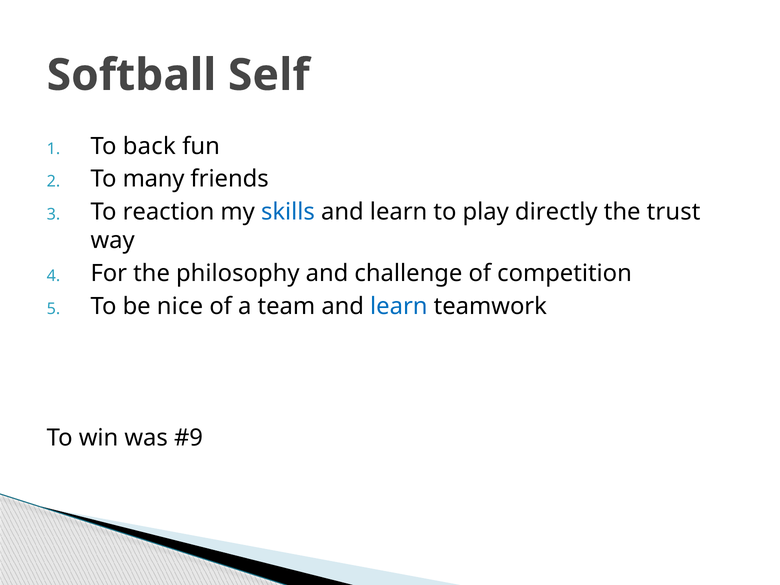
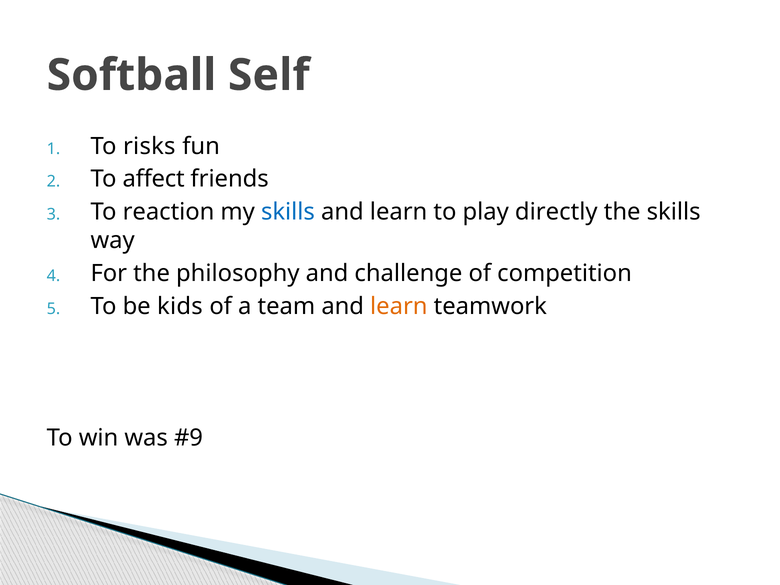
back: back -> risks
many: many -> affect
the trust: trust -> skills
nice: nice -> kids
learn at (399, 306) colour: blue -> orange
